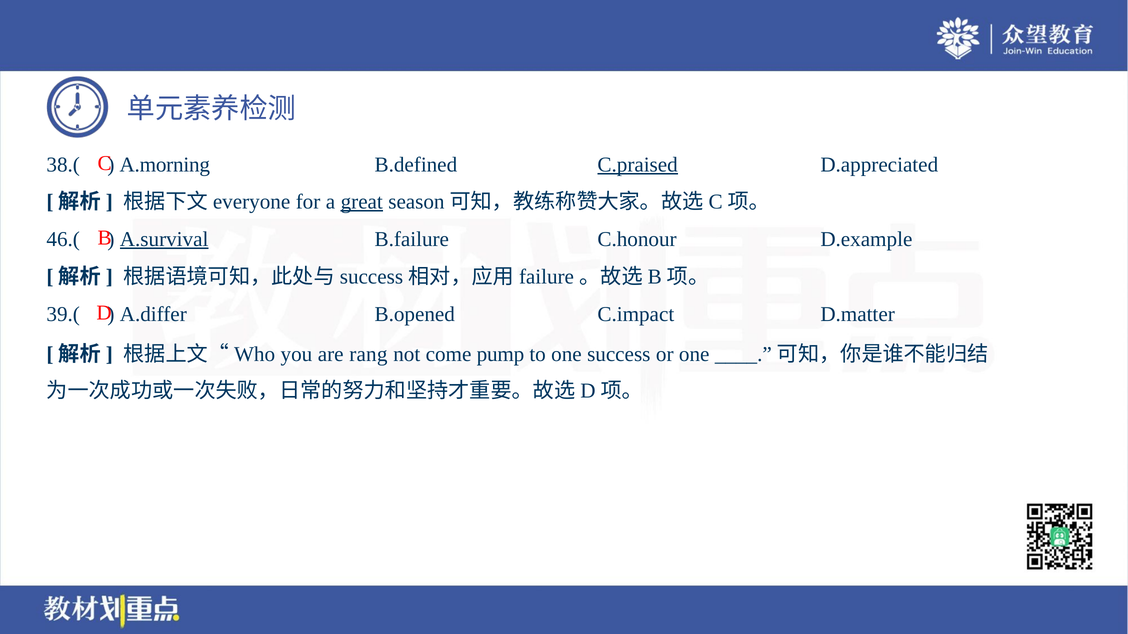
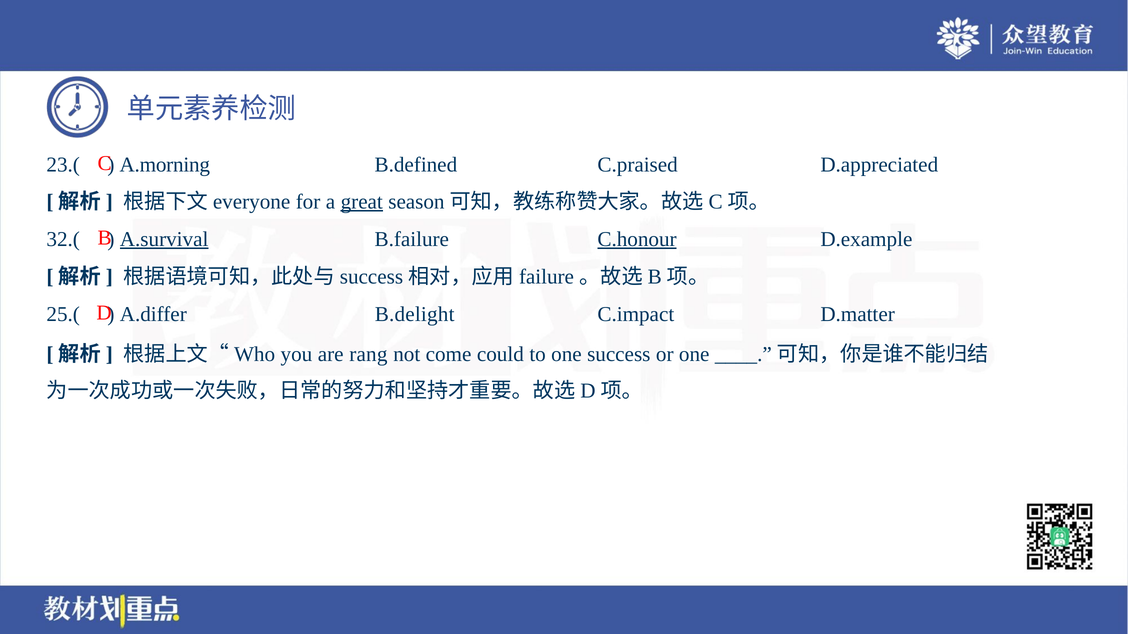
38.(: 38.( -> 23.(
C.praised underline: present -> none
46.(: 46.( -> 32.(
C.honour underline: none -> present
39.(: 39.( -> 25.(
B.opened: B.opened -> B.delight
pump: pump -> could
